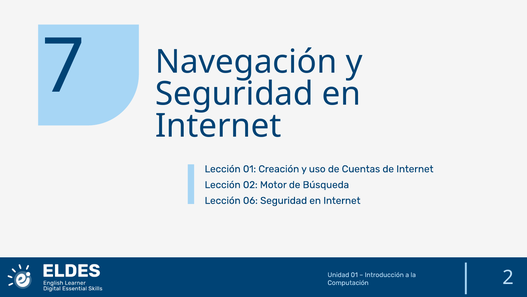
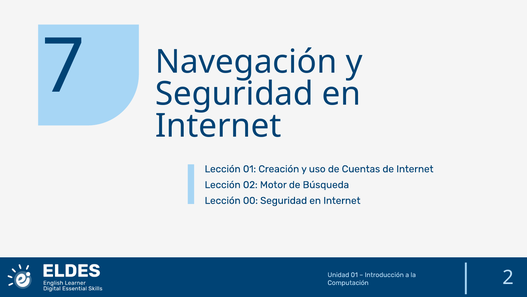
06: 06 -> 00
